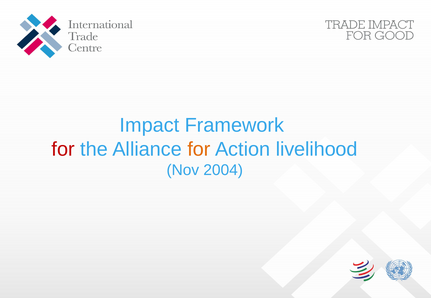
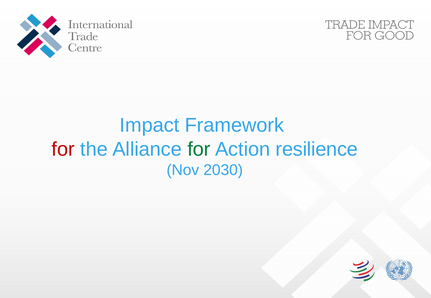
for at (199, 149) colour: orange -> green
livelihood: livelihood -> resilience
2004: 2004 -> 2030
